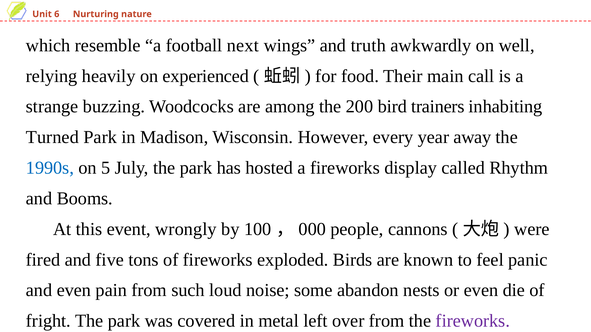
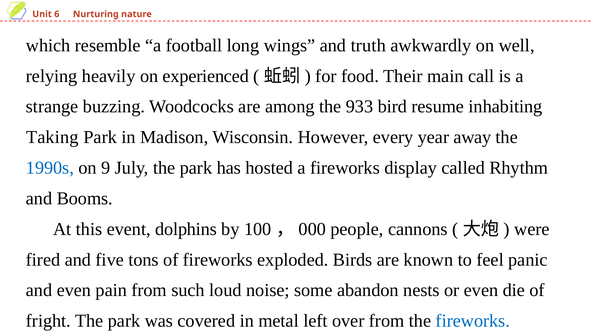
next: next -> long
200: 200 -> 933
trainers: trainers -> resume
Turned: Turned -> Taking
5: 5 -> 9
wrongly: wrongly -> dolphins
fireworks at (473, 321) colour: purple -> blue
